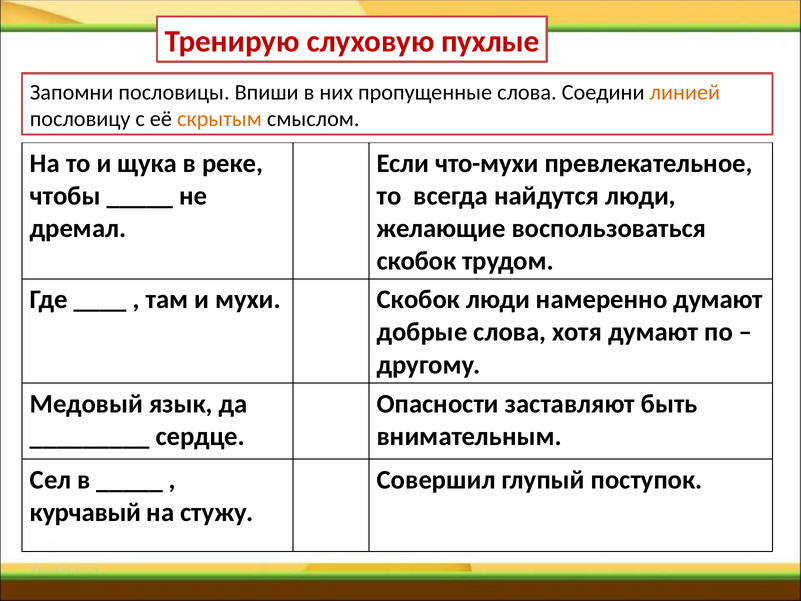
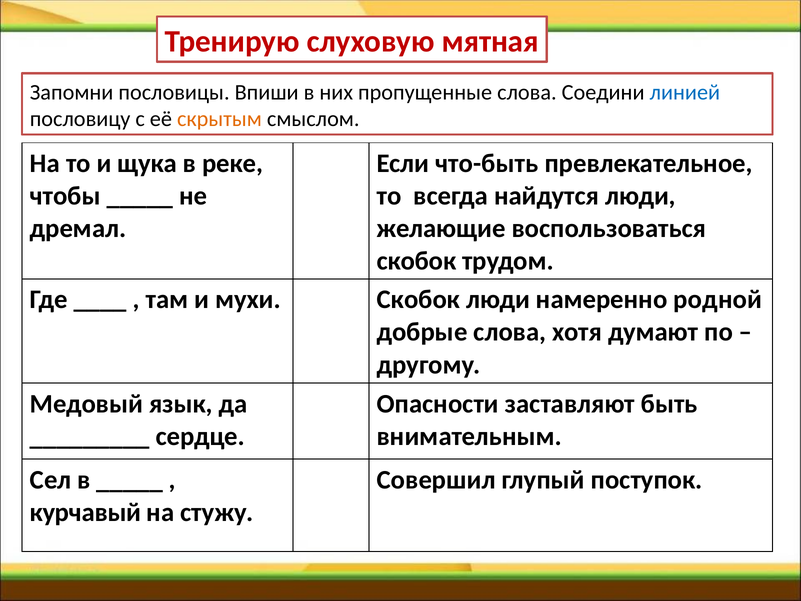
пухлые: пухлые -> мятная
линией colour: orange -> blue
что-мухи: что-мухи -> что-быть
намеренно думают: думают -> родной
